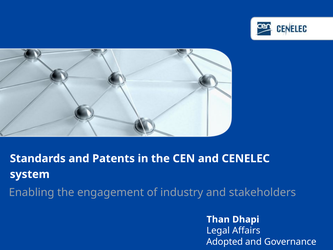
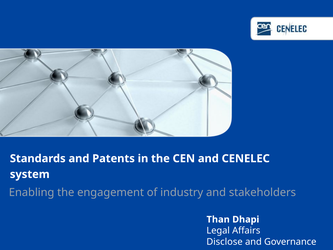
Adopted: Adopted -> Disclose
